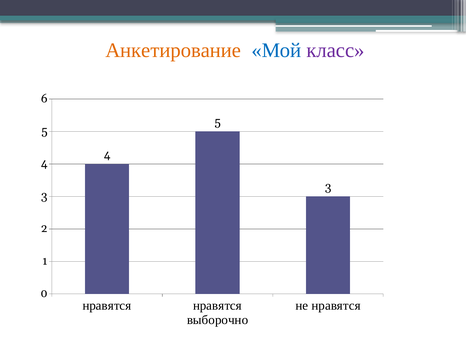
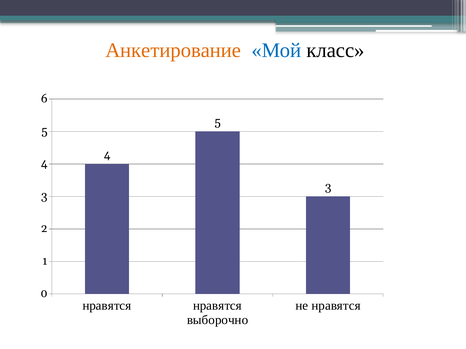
класс colour: purple -> black
